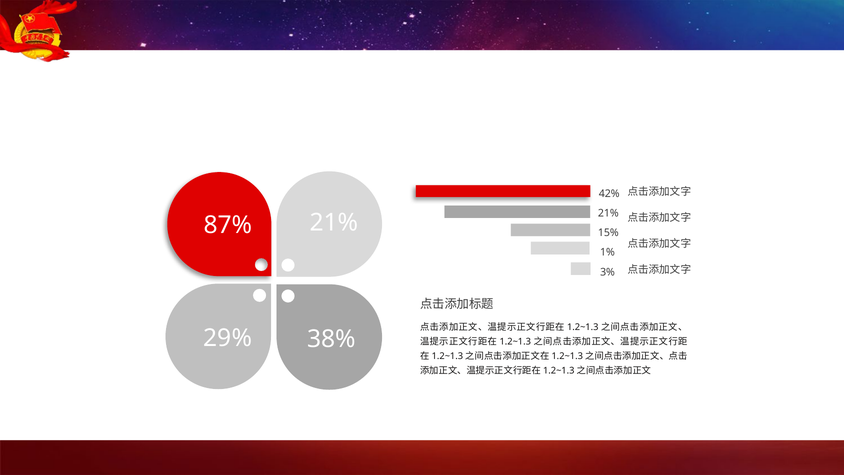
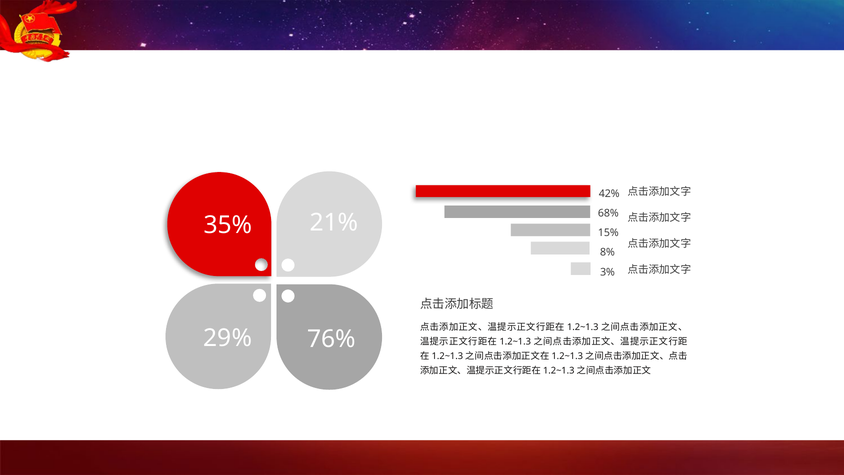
21% at (608, 213): 21% -> 68%
87%: 87% -> 35%
1%: 1% -> 8%
38%: 38% -> 76%
